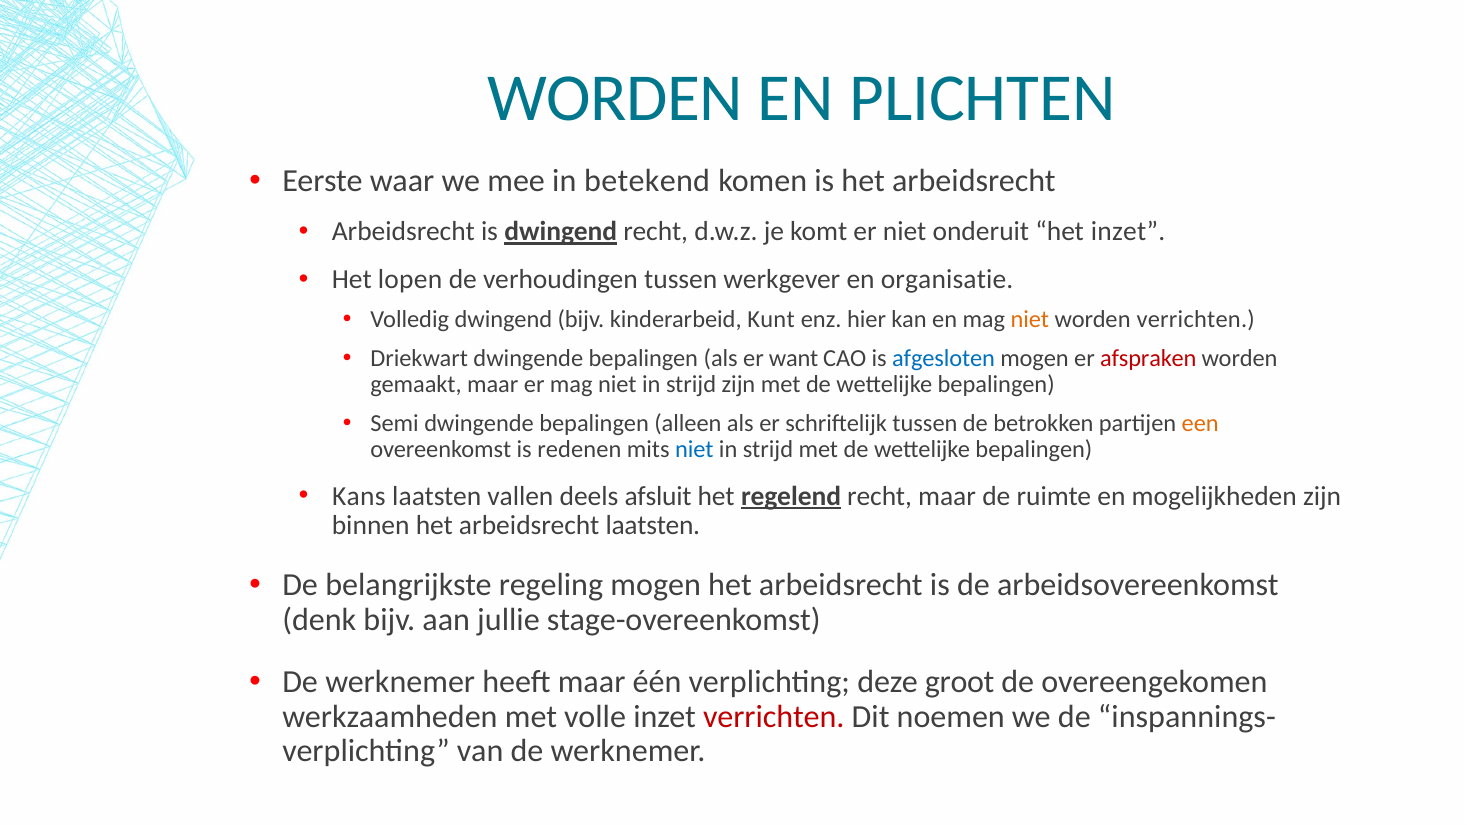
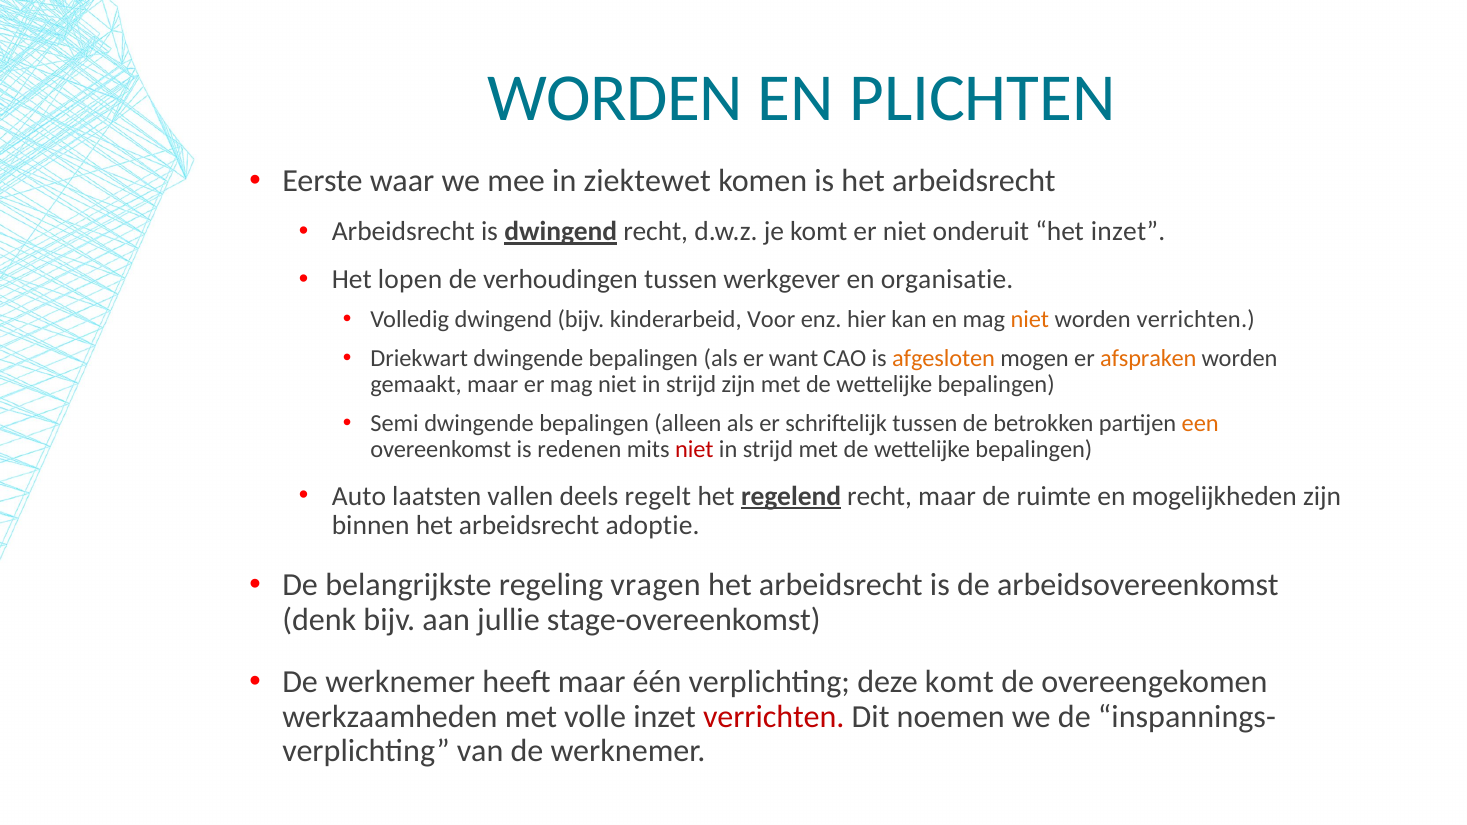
betekend: betekend -> ziektewet
Kunt: Kunt -> Voor
afgesloten colour: blue -> orange
afspraken colour: red -> orange
niet at (694, 450) colour: blue -> red
Kans: Kans -> Auto
afsluit: afsluit -> regelt
arbeidsrecht laatsten: laatsten -> adoptie
regeling mogen: mogen -> vragen
deze groot: groot -> komt
